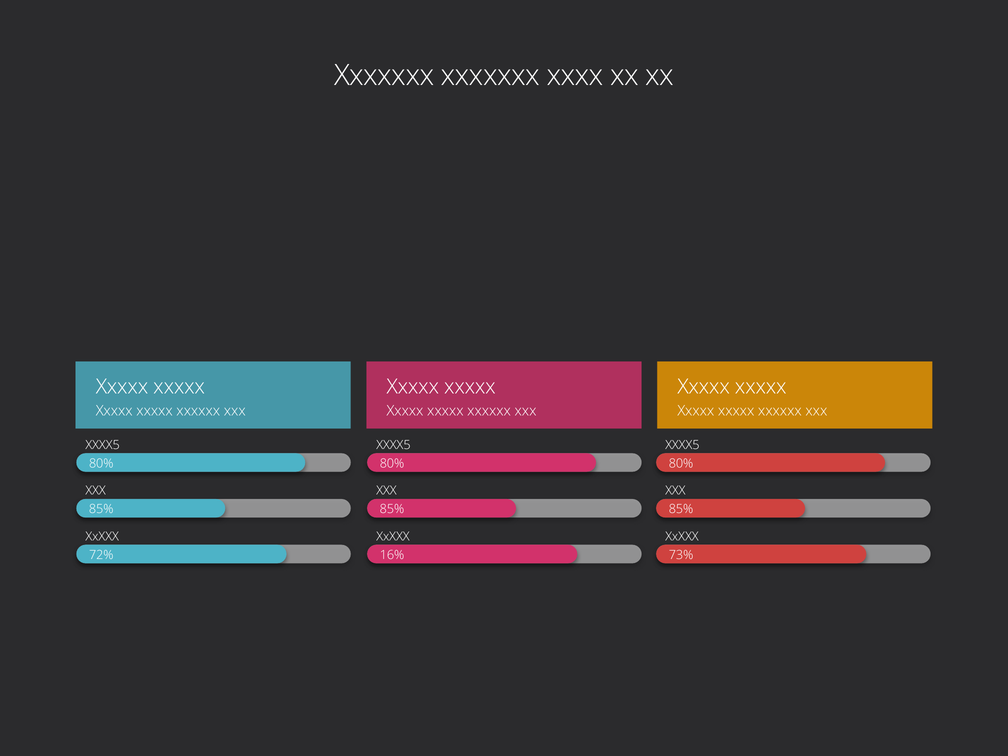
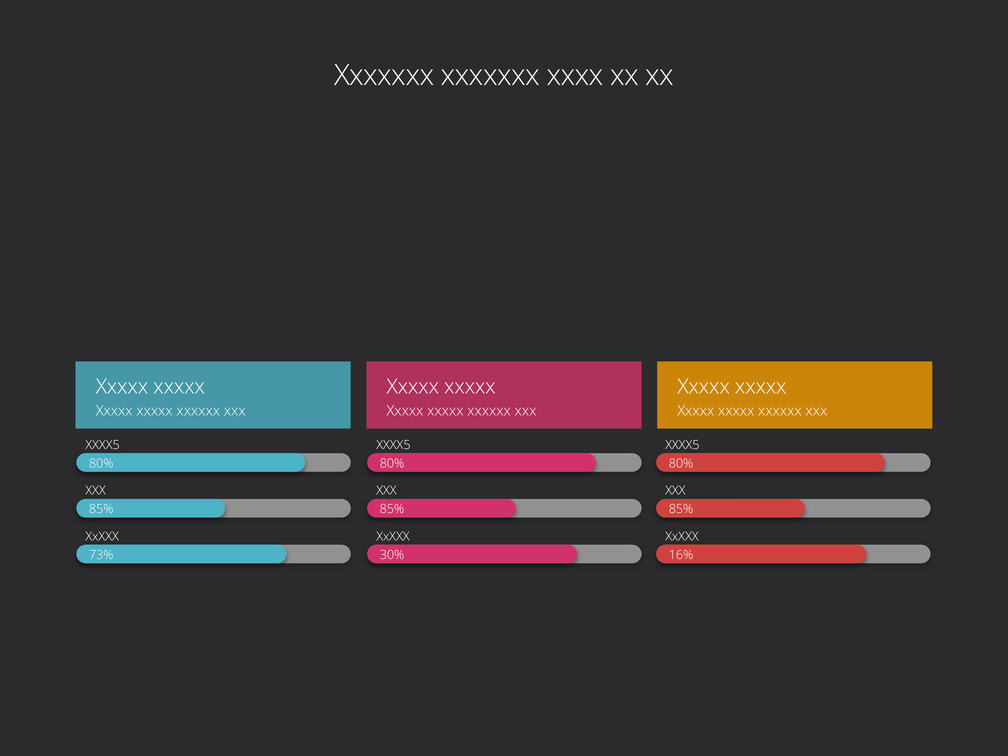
72%: 72% -> 73%
16%: 16% -> 30%
73%: 73% -> 16%
